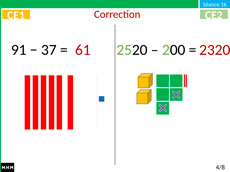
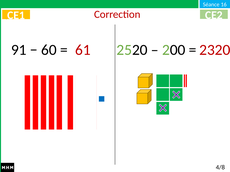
37: 37 -> 60
